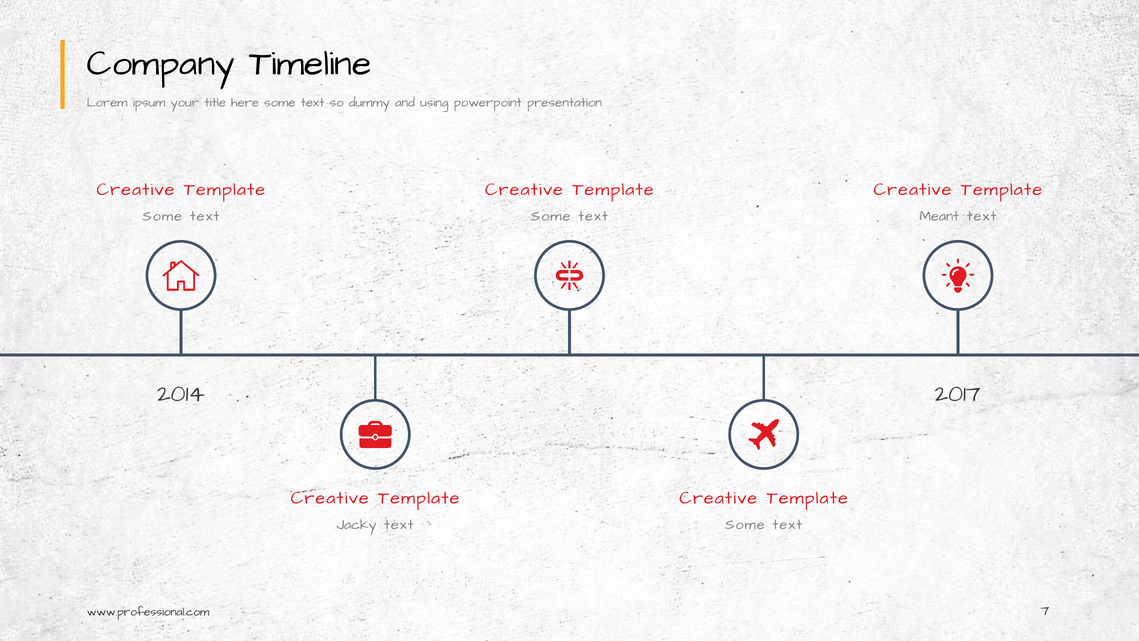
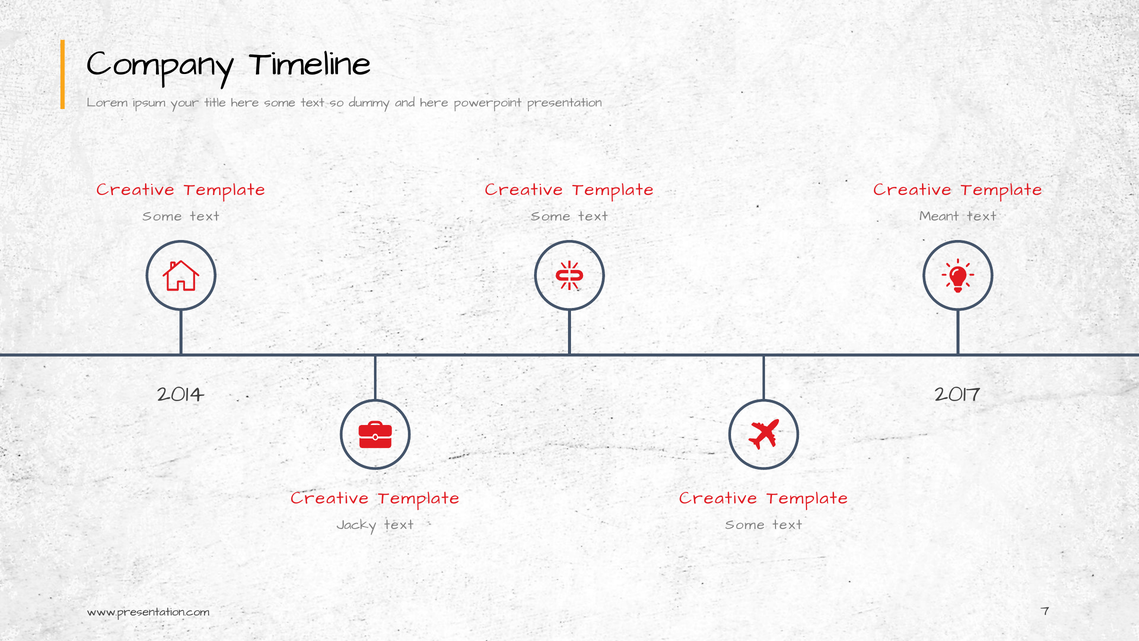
and using: using -> here
www.professional.com: www.professional.com -> www.presentation.com
